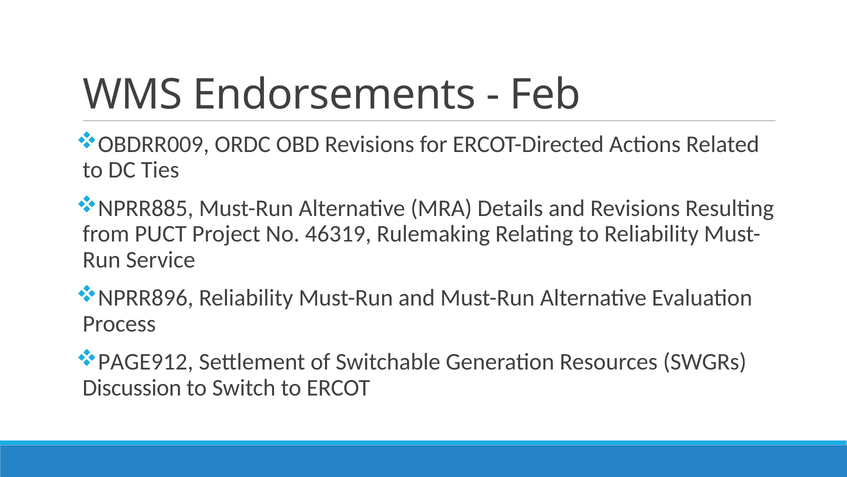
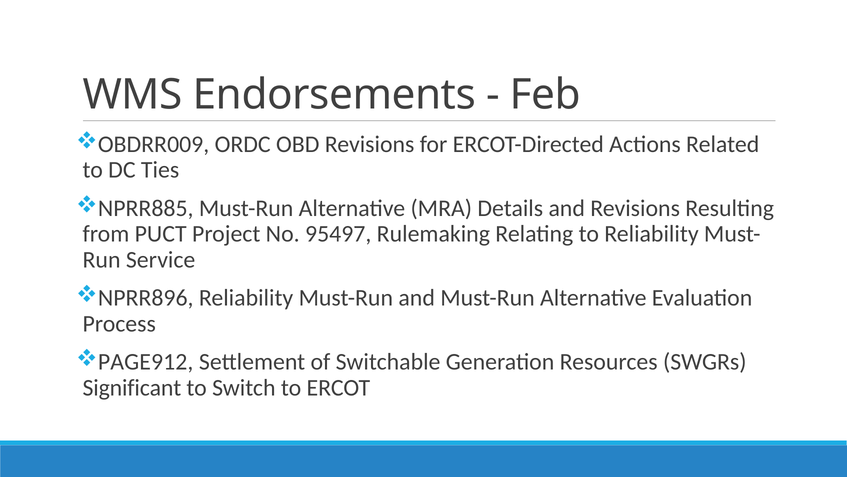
46319: 46319 -> 95497
Discussion: Discussion -> Significant
